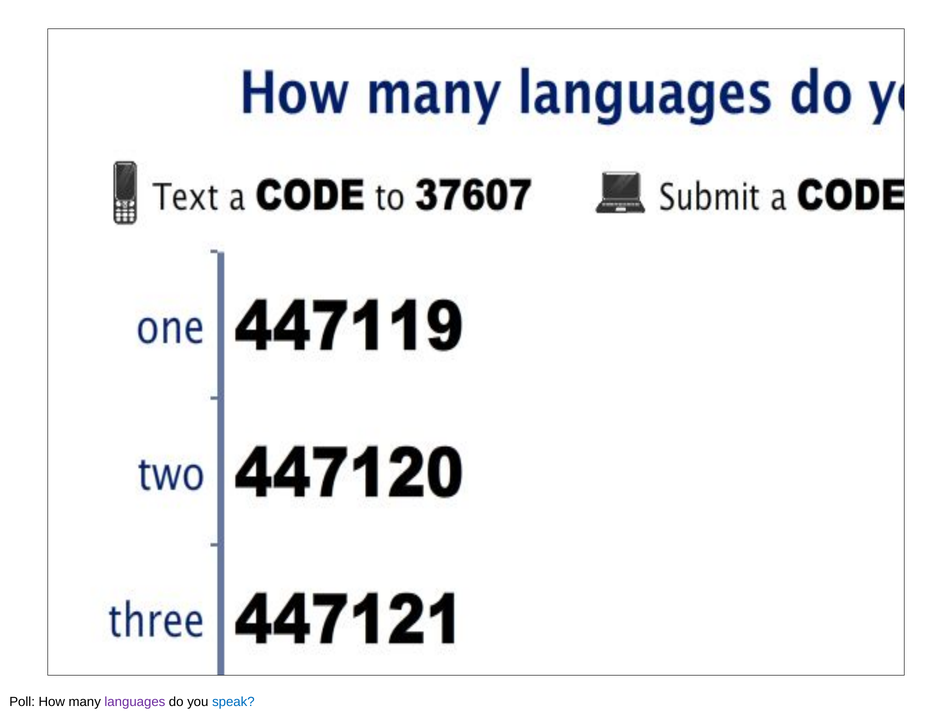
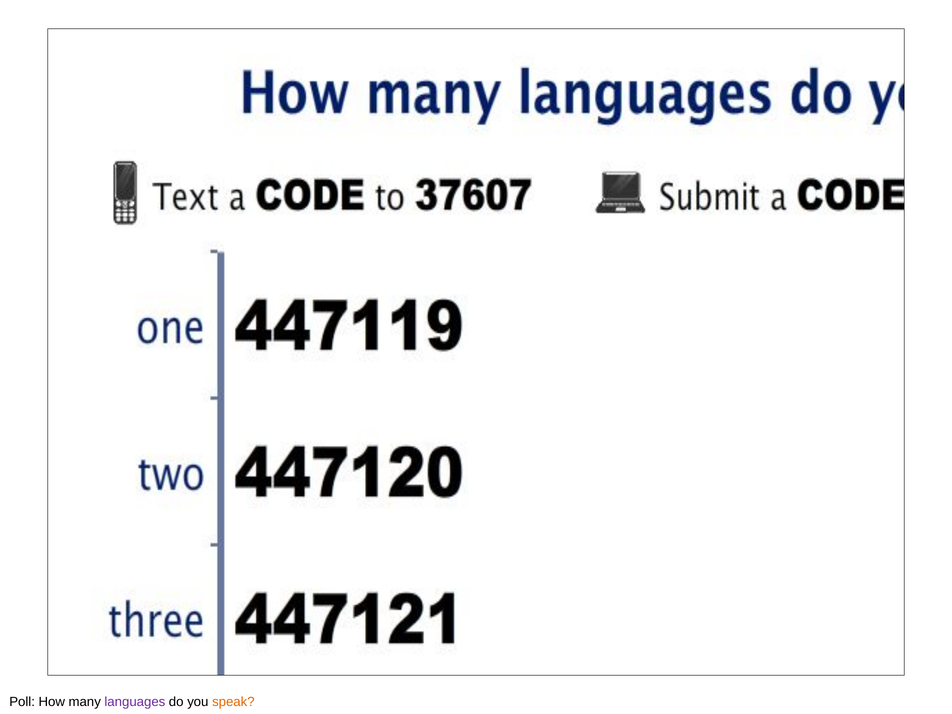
speak colour: blue -> orange
